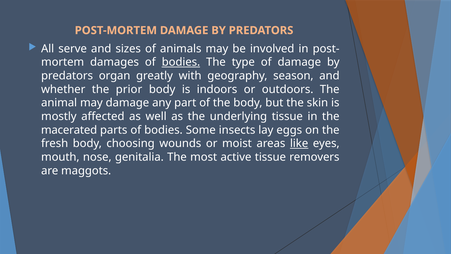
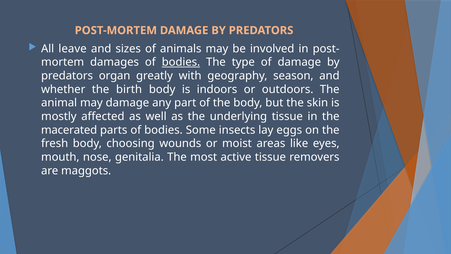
serve: serve -> leave
prior: prior -> birth
like underline: present -> none
